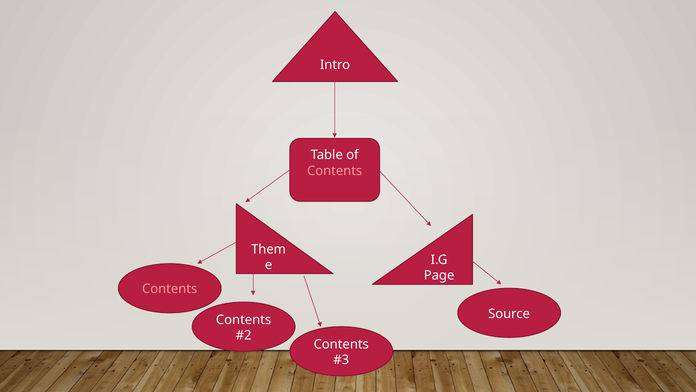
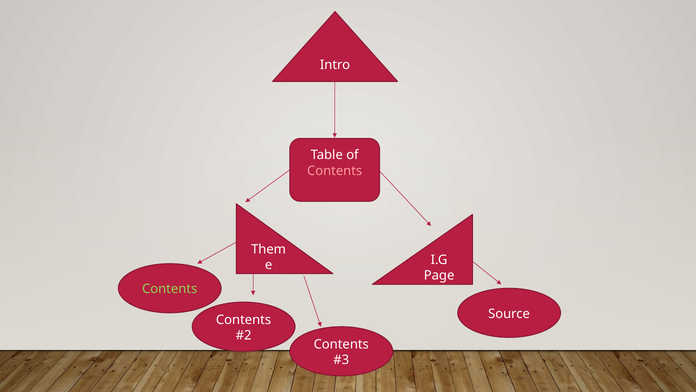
Contents at (170, 289) colour: pink -> light green
